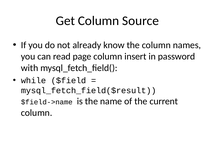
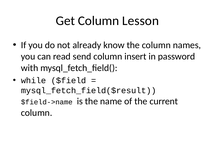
Source: Source -> Lesson
page: page -> send
